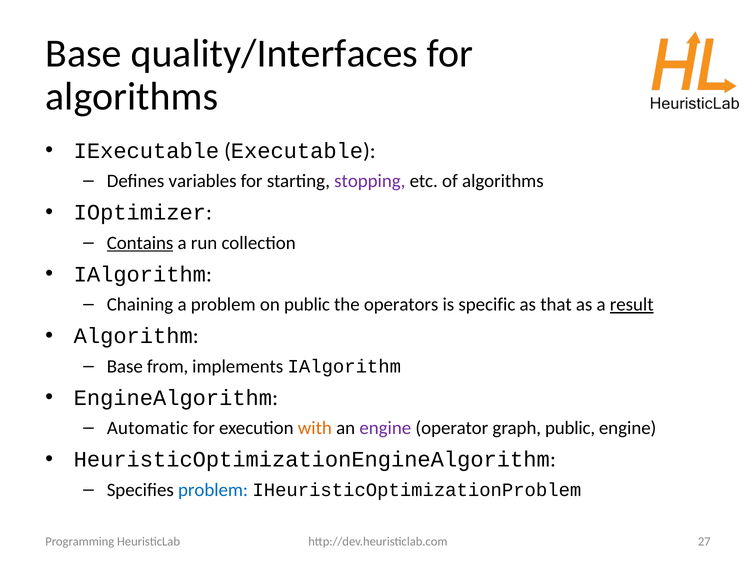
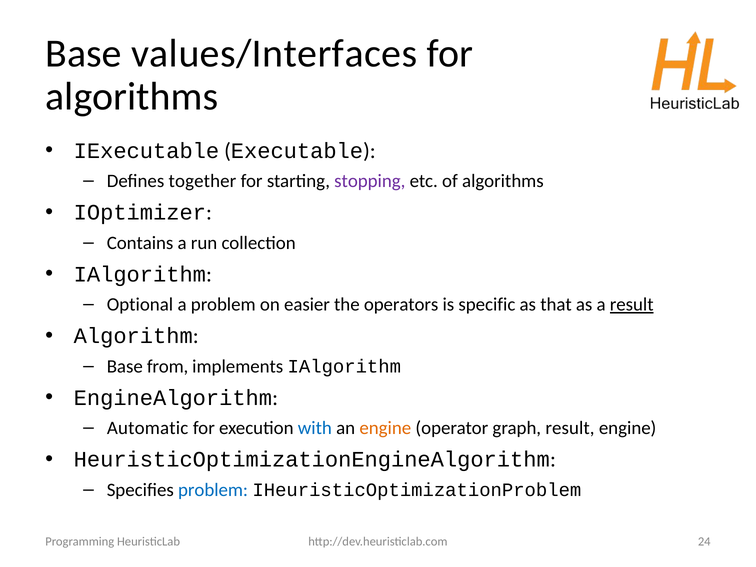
quality/Interfaces: quality/Interfaces -> values/Interfaces
variables: variables -> together
Contains underline: present -> none
Chaining: Chaining -> Optional
on public: public -> easier
with colour: orange -> blue
engine at (385, 428) colour: purple -> orange
graph public: public -> result
27: 27 -> 24
